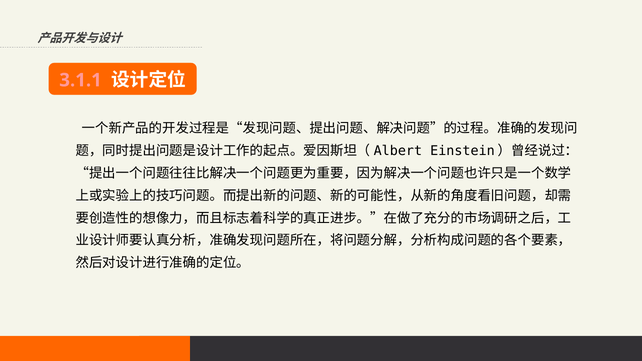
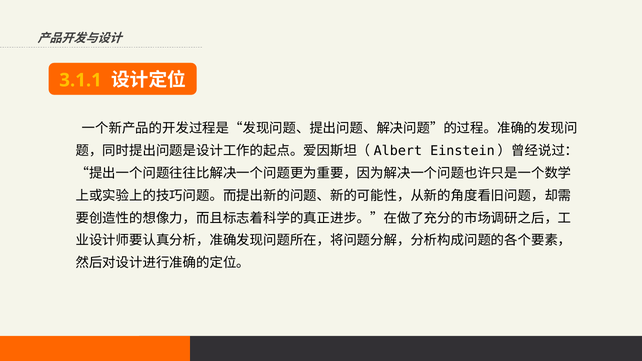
3.1.1 colour: pink -> yellow
